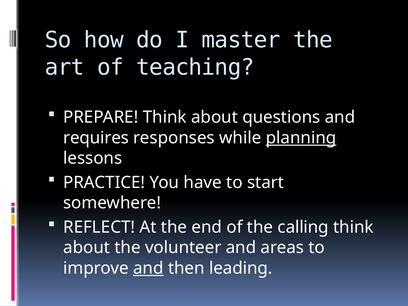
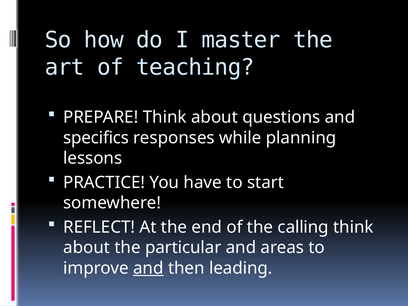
requires: requires -> specifics
planning underline: present -> none
volunteer: volunteer -> particular
